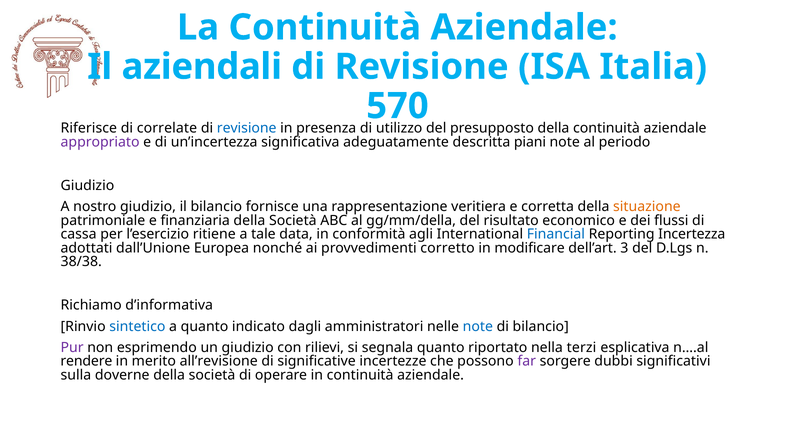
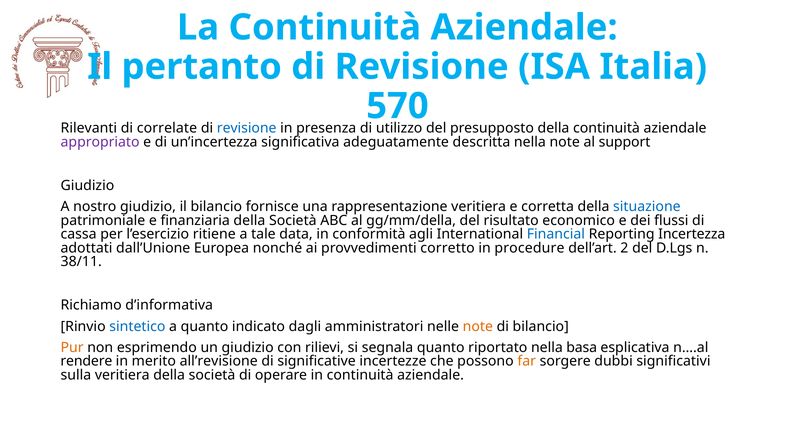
aziendali: aziendali -> pertanto
Riferisce: Riferisce -> Rilevanti
descritta piani: piani -> nella
periodo: periodo -> support
situazione colour: orange -> blue
modificare: modificare -> procedure
3: 3 -> 2
38/38: 38/38 -> 38/11
note at (478, 327) colour: blue -> orange
Pur colour: purple -> orange
terzi: terzi -> basa
far colour: purple -> orange
sulla doverne: doverne -> veritiera
